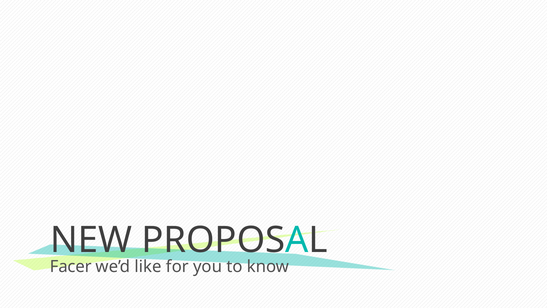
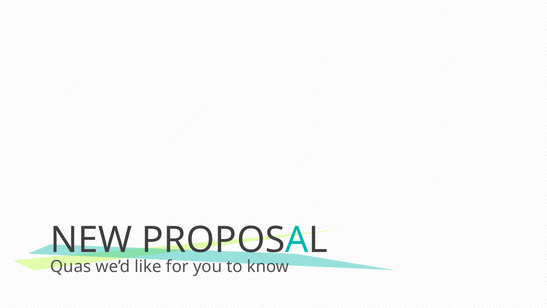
Facer: Facer -> Quas
